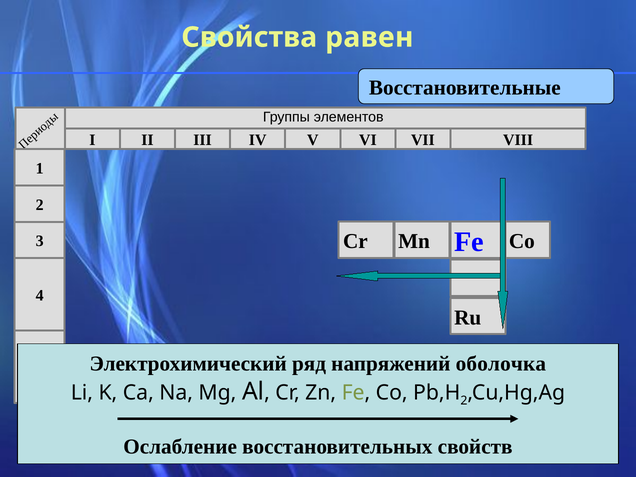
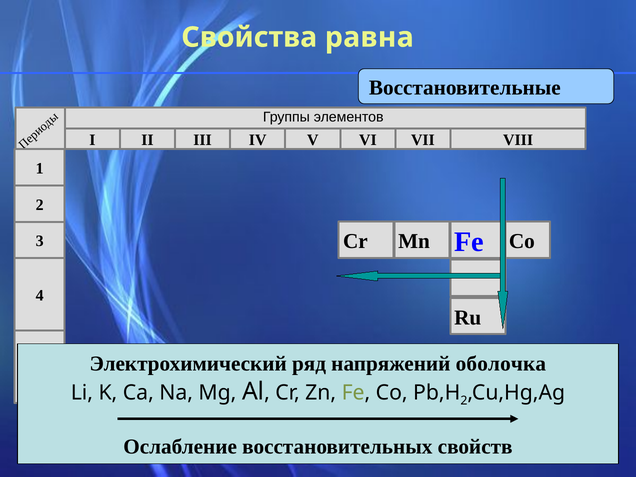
равен: равен -> равна
